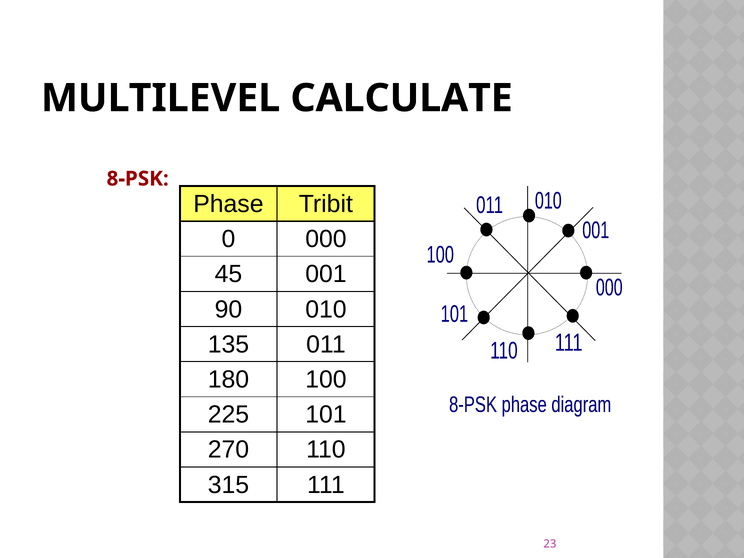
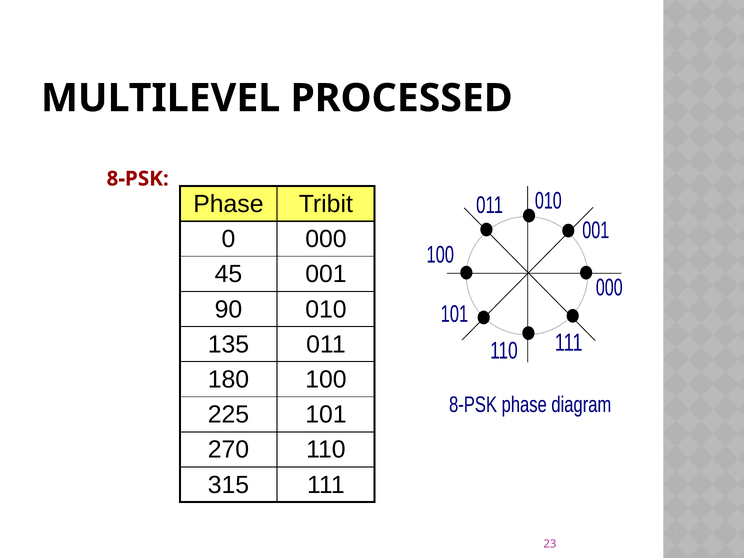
CALCULATE: CALCULATE -> PROCESSED
